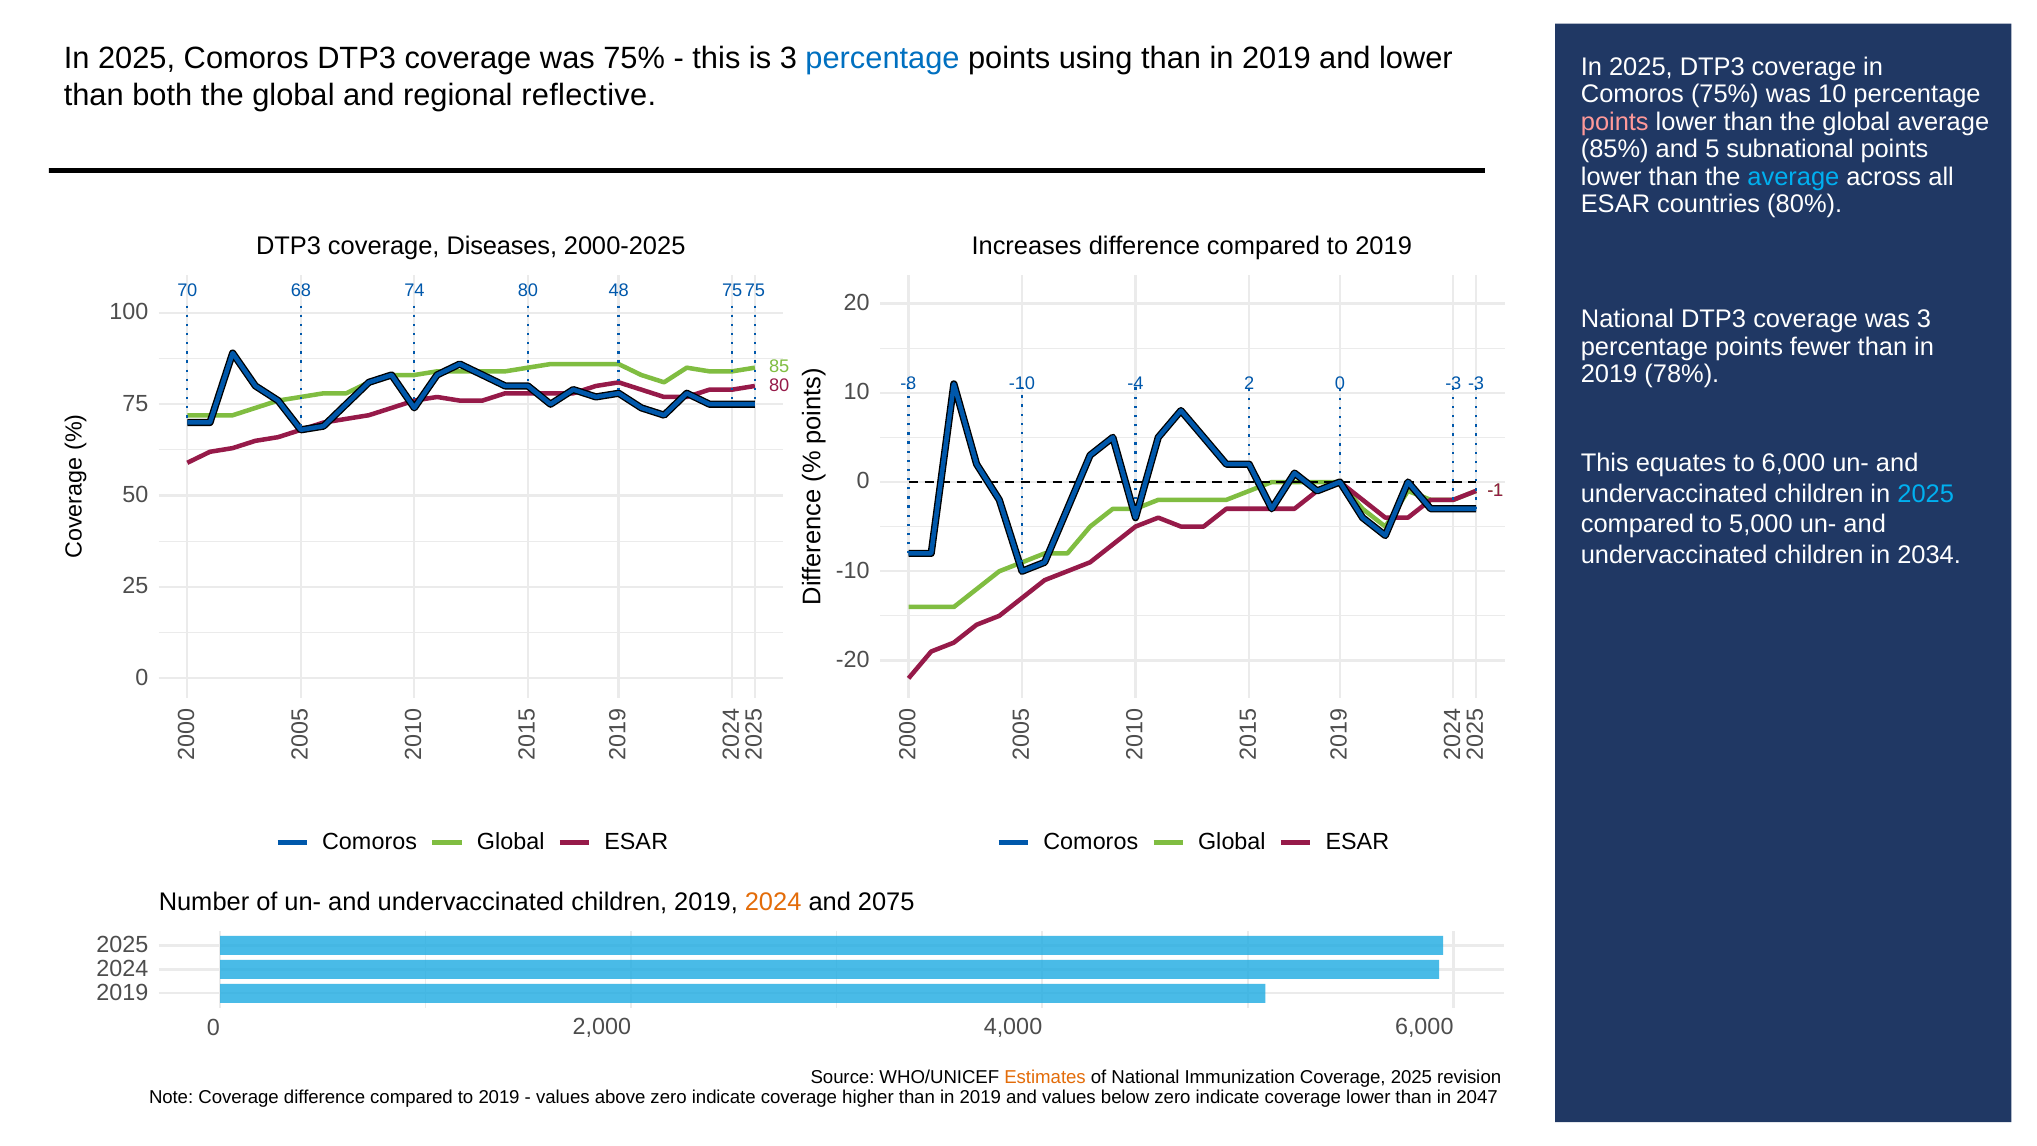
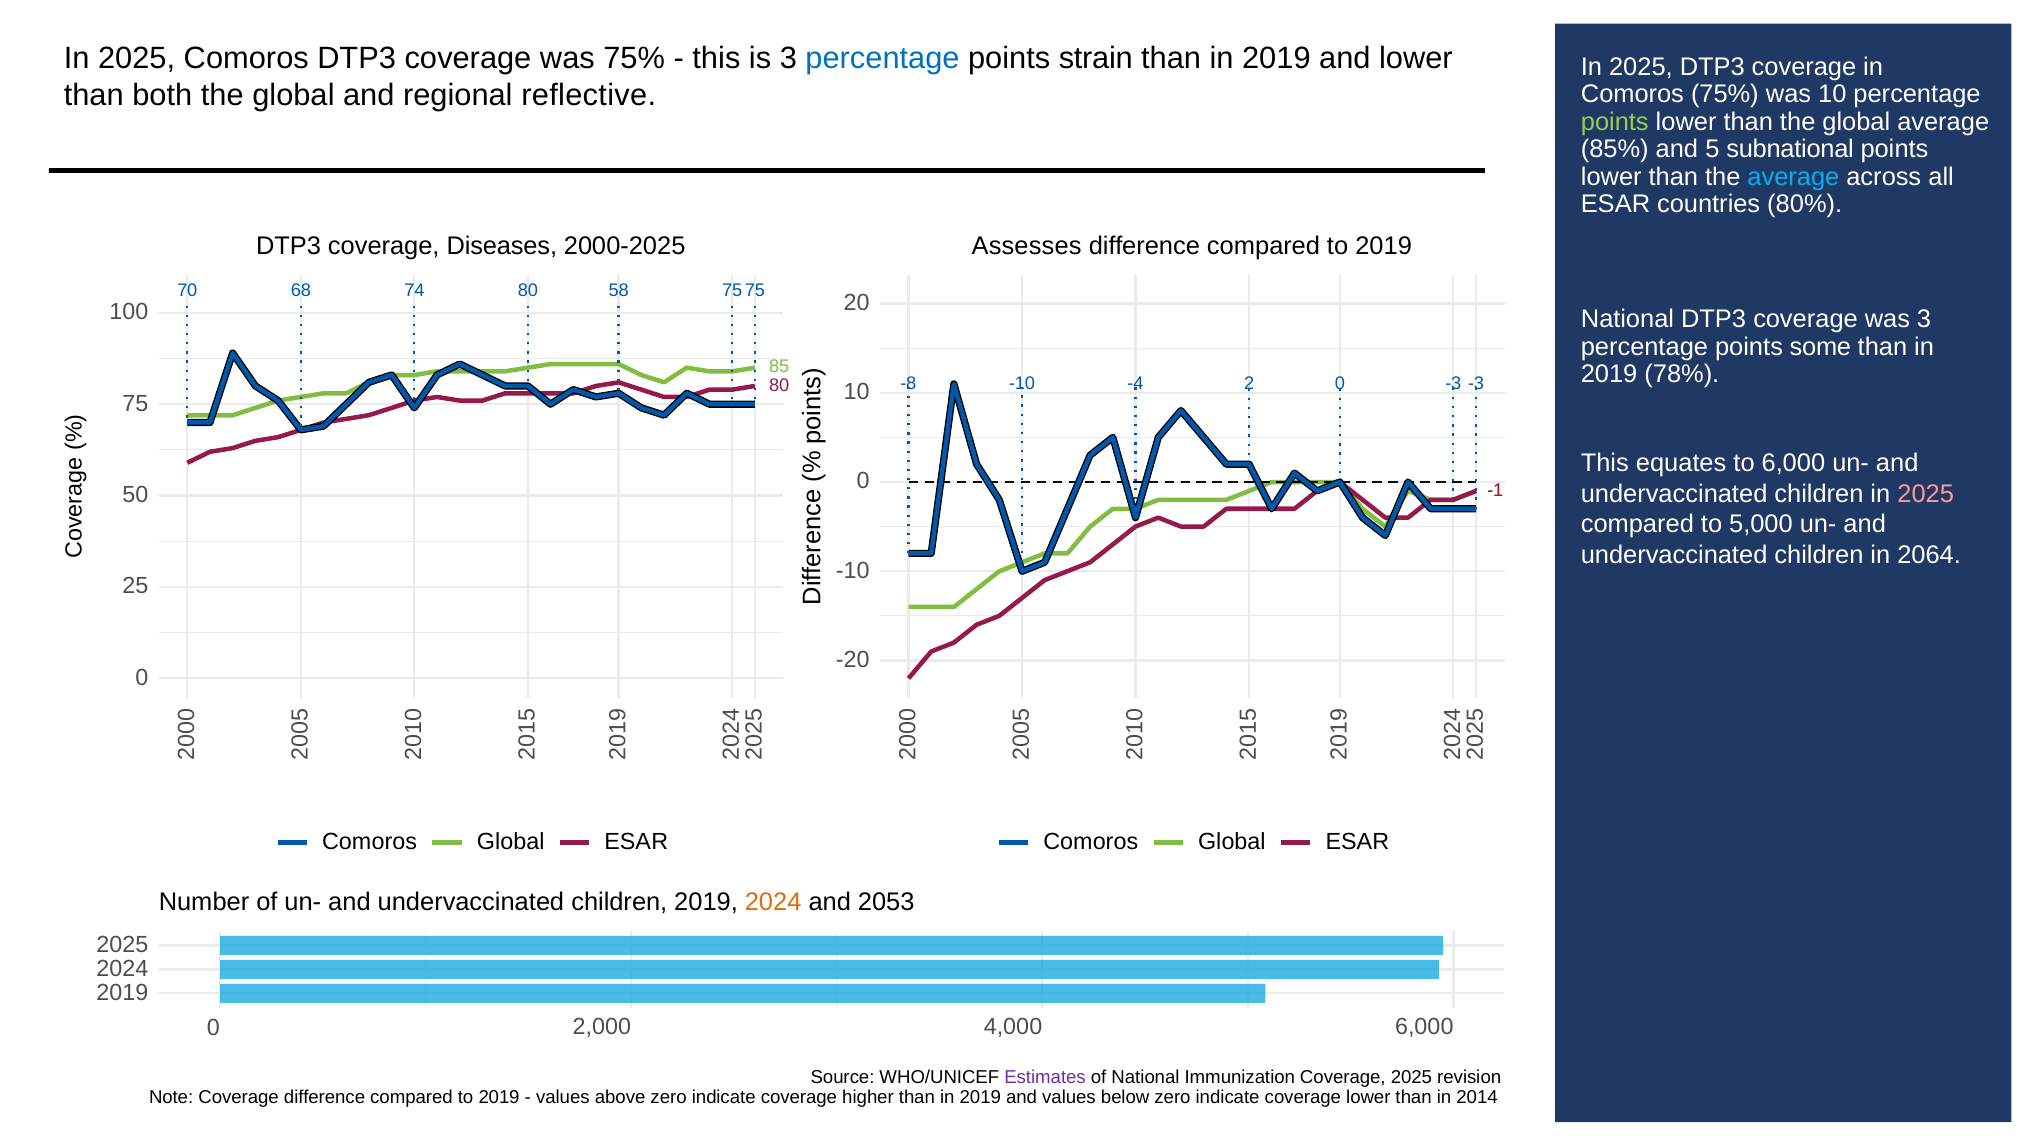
using: using -> strain
points at (1615, 122) colour: pink -> light green
Increases: Increases -> Assesses
48: 48 -> 58
fewer: fewer -> some
2025 at (1926, 494) colour: light blue -> pink
2034: 2034 -> 2064
2075: 2075 -> 2053
Estimates colour: orange -> purple
2047: 2047 -> 2014
